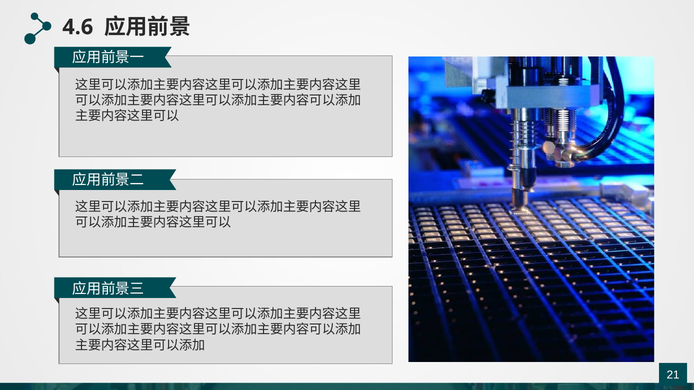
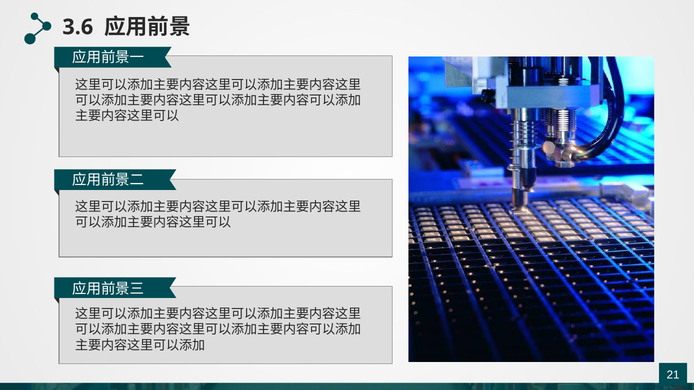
4.6: 4.6 -> 3.6
